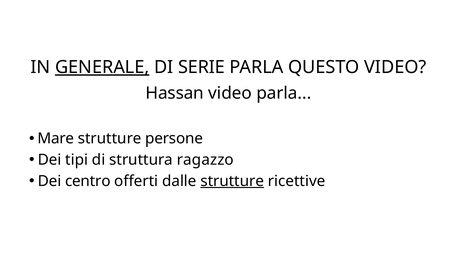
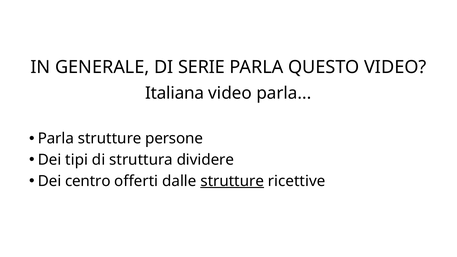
GENERALE underline: present -> none
Hassan: Hassan -> Italiana
Mare at (56, 139): Mare -> Parla
ragazzo: ragazzo -> dividere
